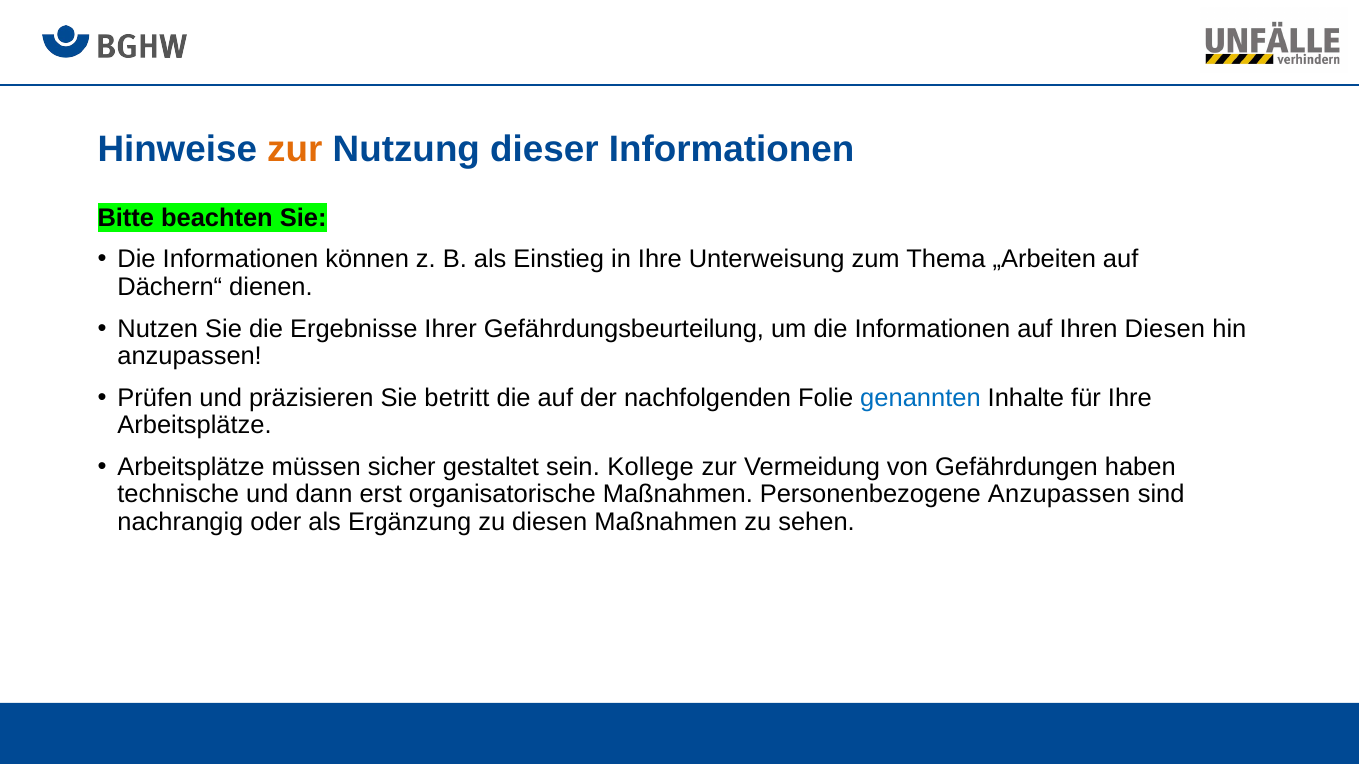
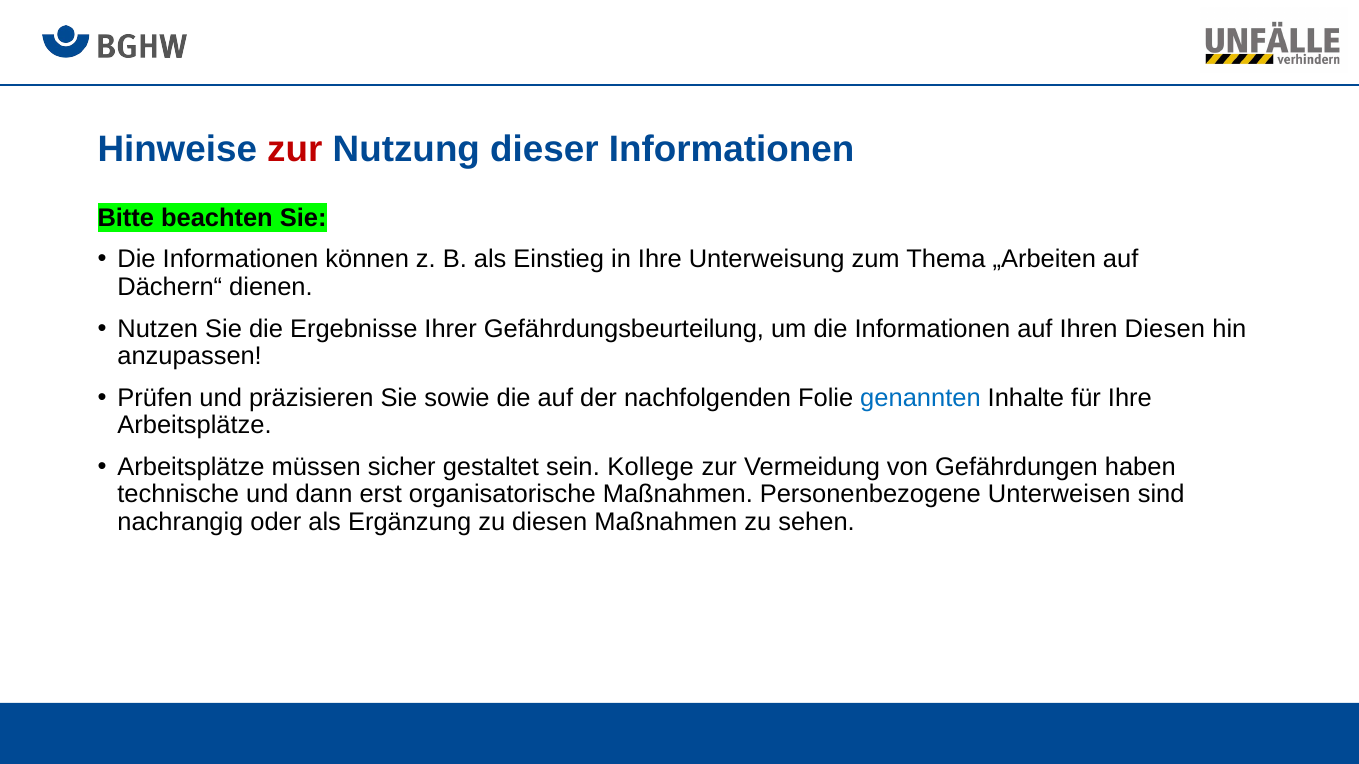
zur at (295, 149) colour: orange -> red
betritt: betritt -> sowie
Personenbezogene Anzupassen: Anzupassen -> Unterweisen
